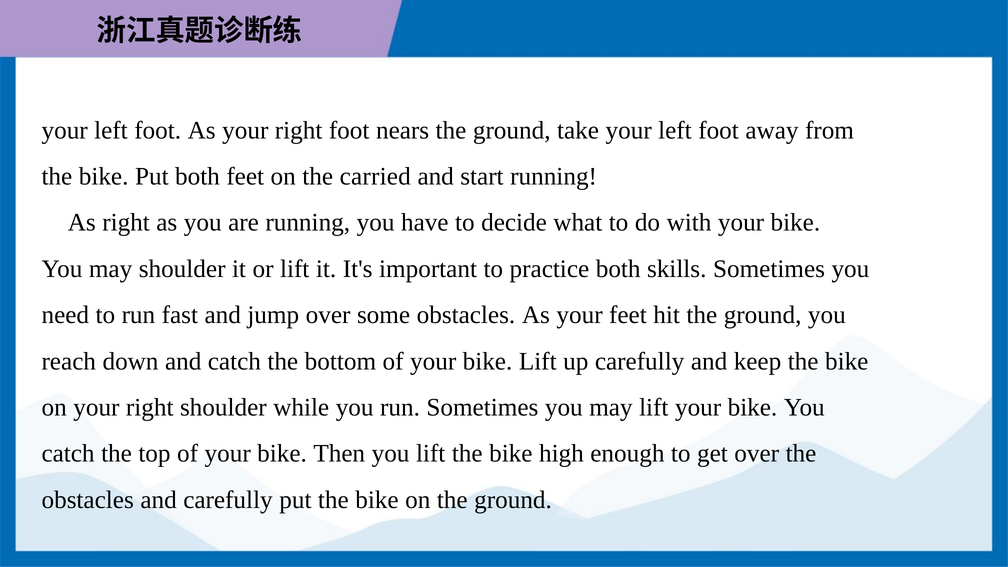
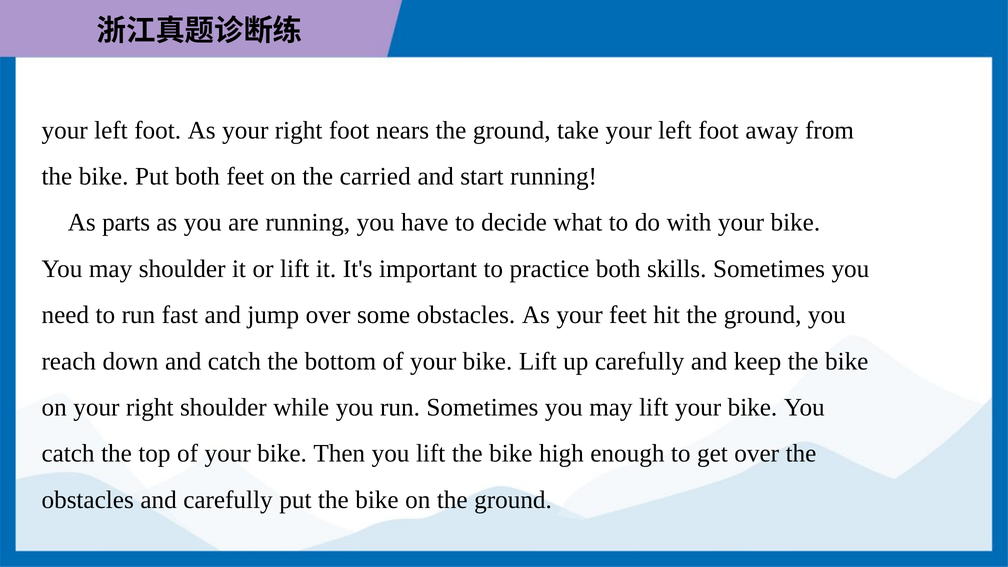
As right: right -> parts
